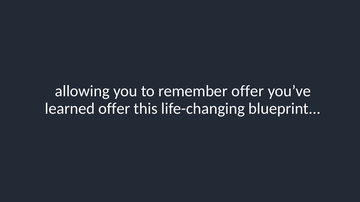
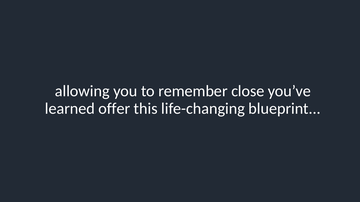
remember offer: offer -> close
